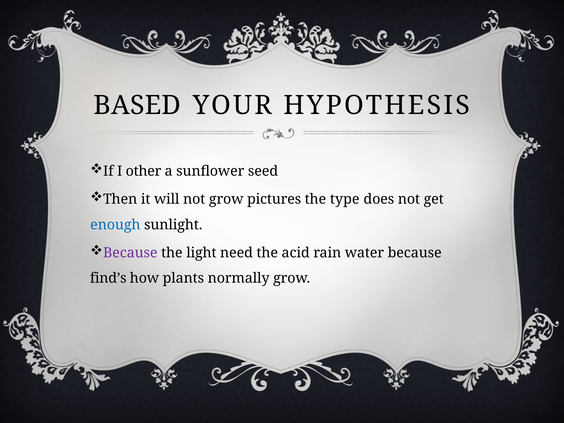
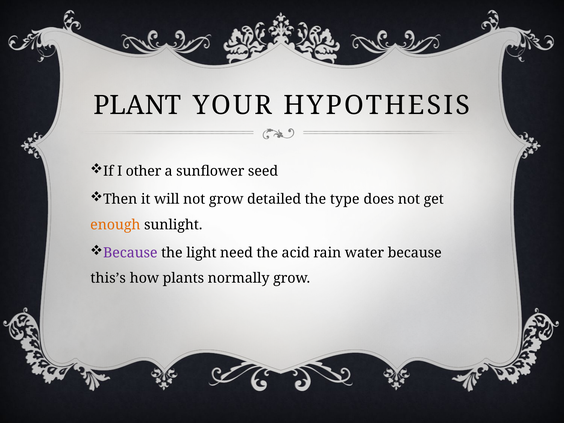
BASED: BASED -> PLANT
pictures: pictures -> detailed
enough colour: blue -> orange
find’s: find’s -> this’s
